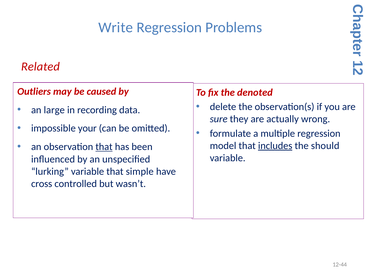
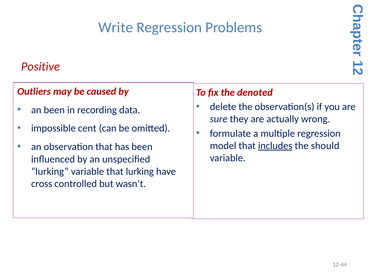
Related: Related -> Positive
an large: large -> been
your: your -> cent
that at (104, 147) underline: present -> none
that simple: simple -> lurking
